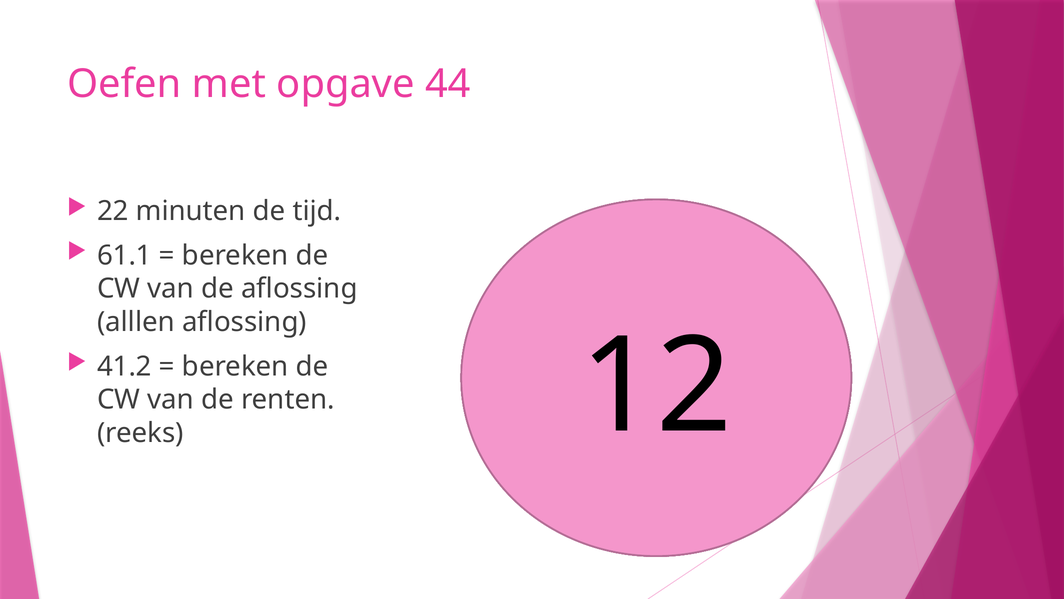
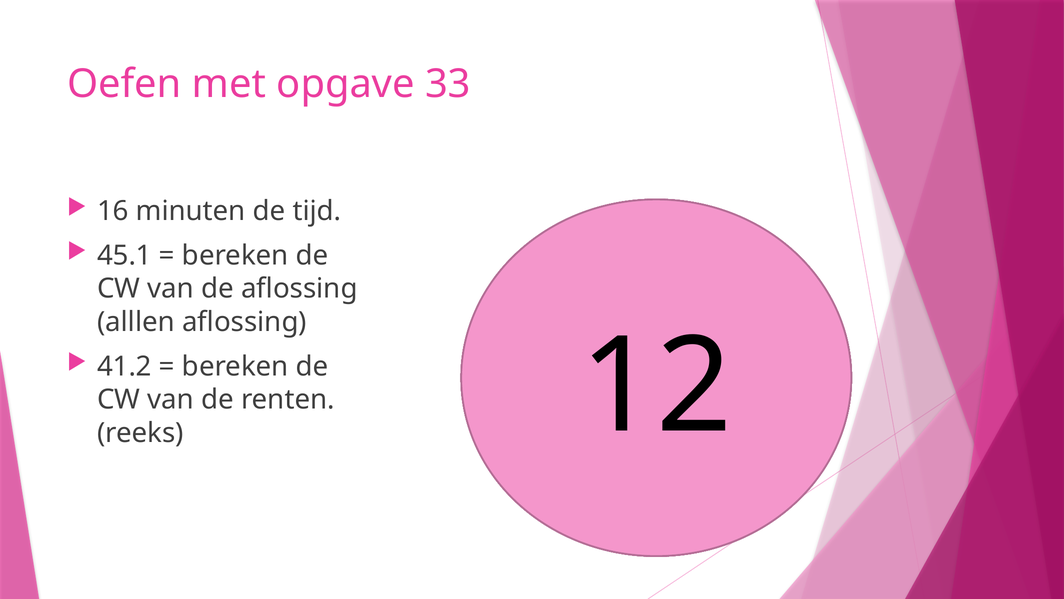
44: 44 -> 33
22: 22 -> 16
61.1: 61.1 -> 45.1
